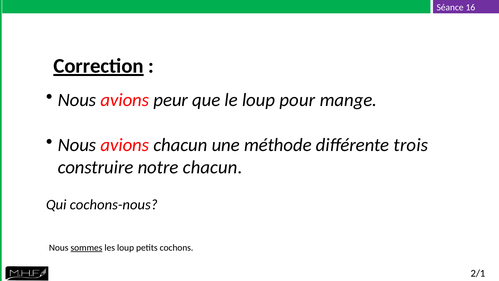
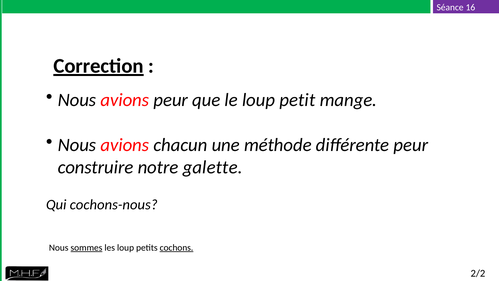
pour: pour -> petit
différente trois: trois -> peur
notre chacun: chacun -> galette
cochons underline: none -> present
2/1: 2/1 -> 2/2
